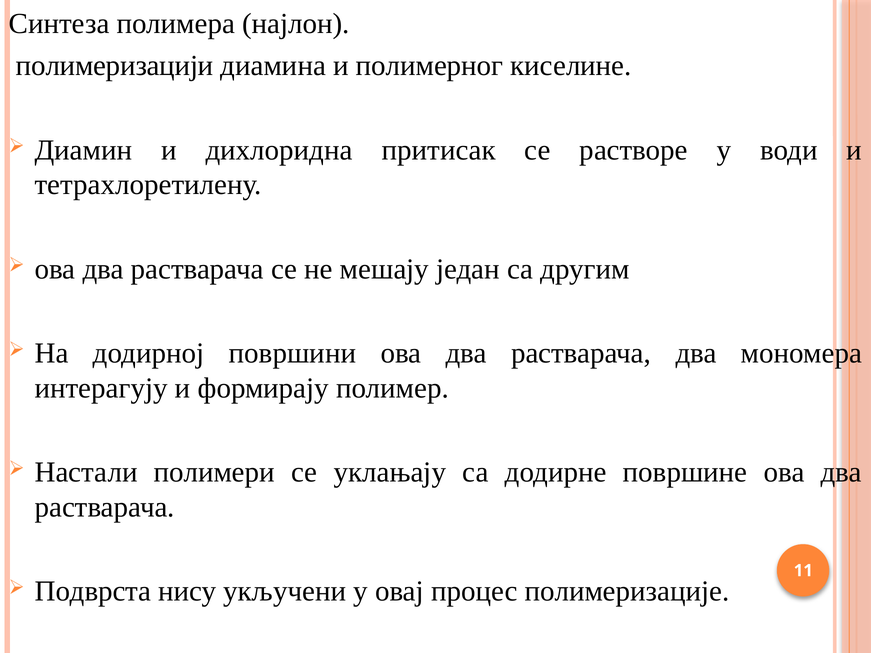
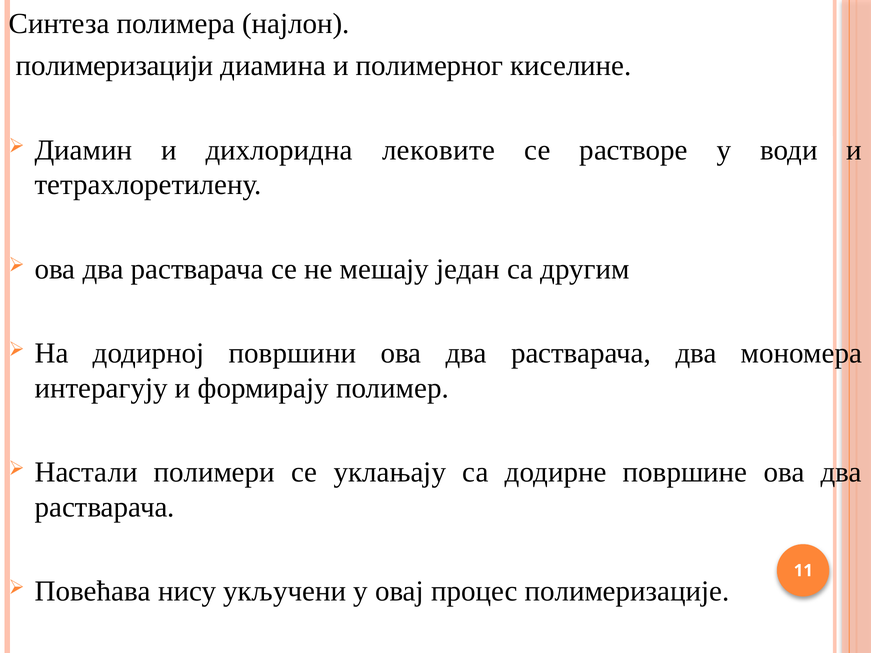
притисак: притисак -> лековите
Подврста: Подврста -> Повећава
